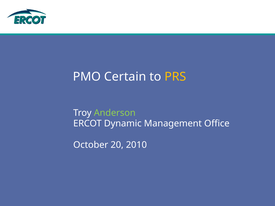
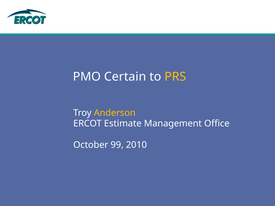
Anderson colour: light green -> yellow
Dynamic: Dynamic -> Estimate
20: 20 -> 99
